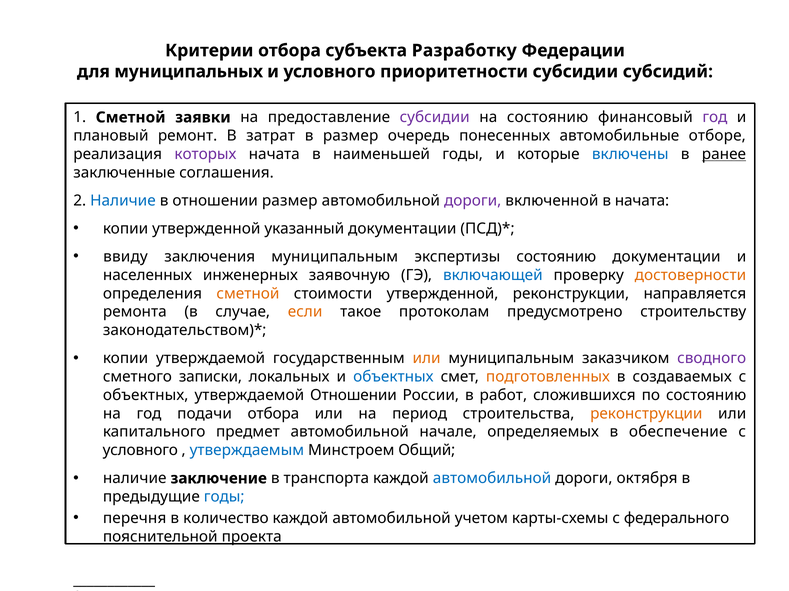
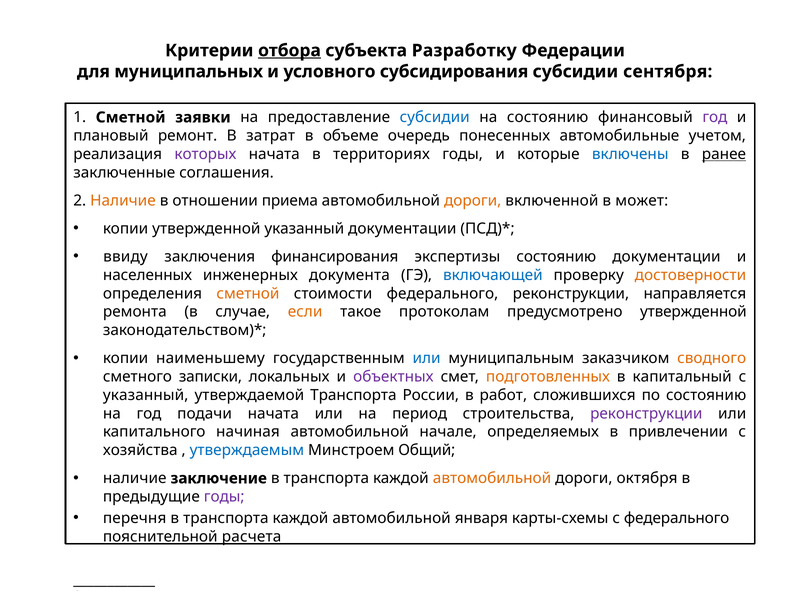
отбора at (289, 51) underline: none -> present
приоритетности: приоритетности -> субсидирования
субсидии субсидий: субсидий -> сентября
субсидии at (435, 117) colour: purple -> blue
в размер: размер -> объеме
отборе: отборе -> учетом
наименьшей: наименьшей -> территориях
Наличие at (123, 201) colour: blue -> orange
отношении размер: размер -> приема
дороги at (473, 201) colour: purple -> orange
в начата: начата -> может
заключения муниципальным: муниципальным -> финансирования
заявочную: заявочную -> документа
стоимости утвержденной: утвержденной -> федерального
предусмотрено строительству: строительству -> утвержденной
копии утверждаемой: утверждаемой -> наименьшему
или at (427, 359) colour: orange -> blue
сводного colour: purple -> orange
объектных at (393, 377) colour: blue -> purple
создаваемых: создаваемых -> капитальный
объектных at (146, 396): объектных -> указанный
утверждаемой Отношении: Отношении -> Транспорта
подачи отбора: отбора -> начата
реконструкции at (646, 414) colour: orange -> purple
предмет: предмет -> начиная
обеспечение: обеспечение -> привлечении
условного at (140, 451): условного -> хозяйства
автомобильной at (492, 479) colour: blue -> orange
годы at (224, 497) colour: blue -> purple
количество at (226, 519): количество -> транспорта
учетом: учетом -> января
проекта: проекта -> расчета
